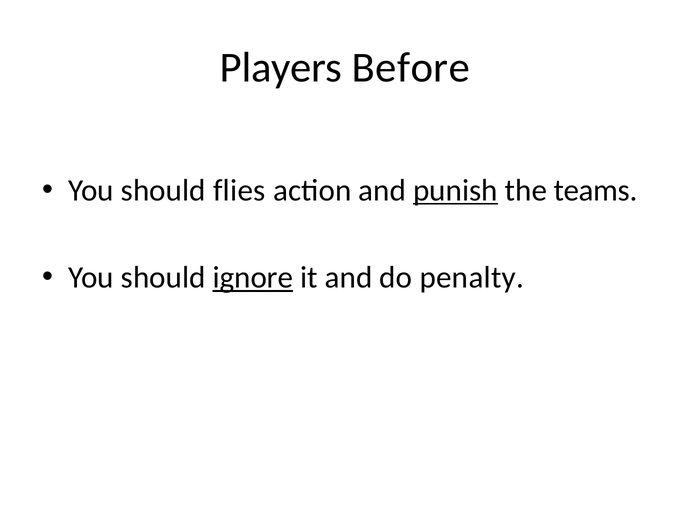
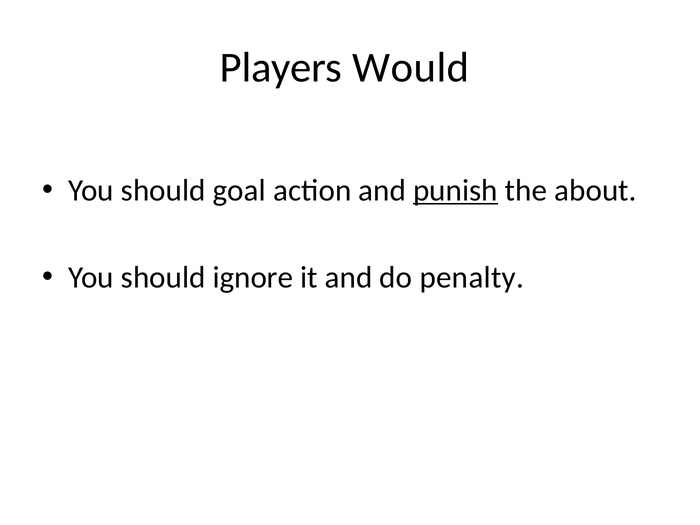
Before: Before -> Would
flies: flies -> goal
teams: teams -> about
ignore underline: present -> none
